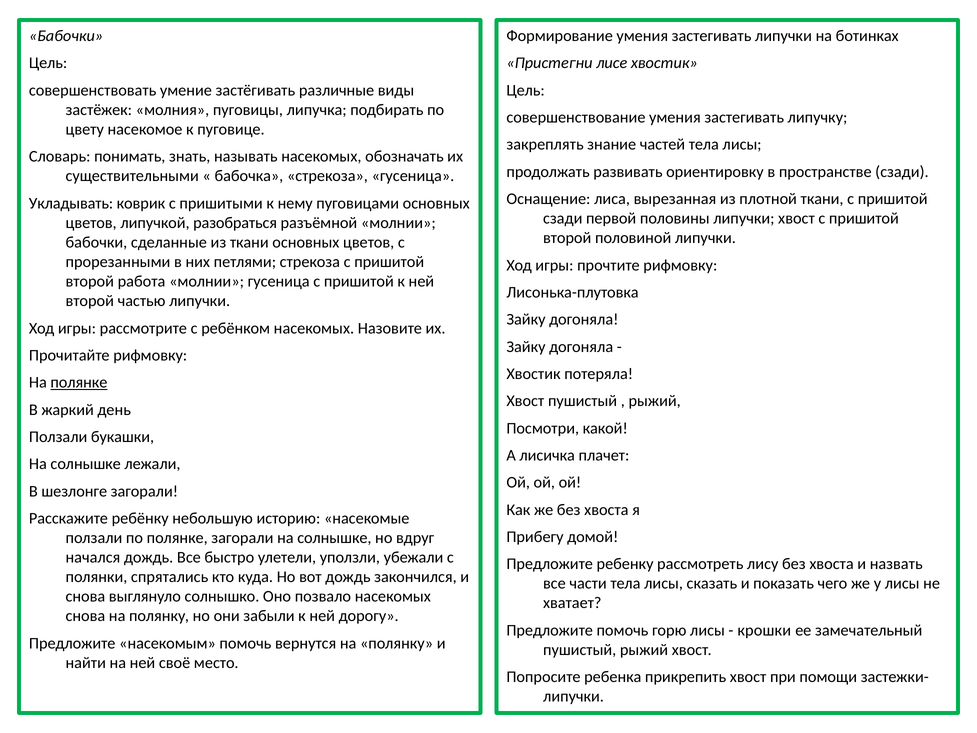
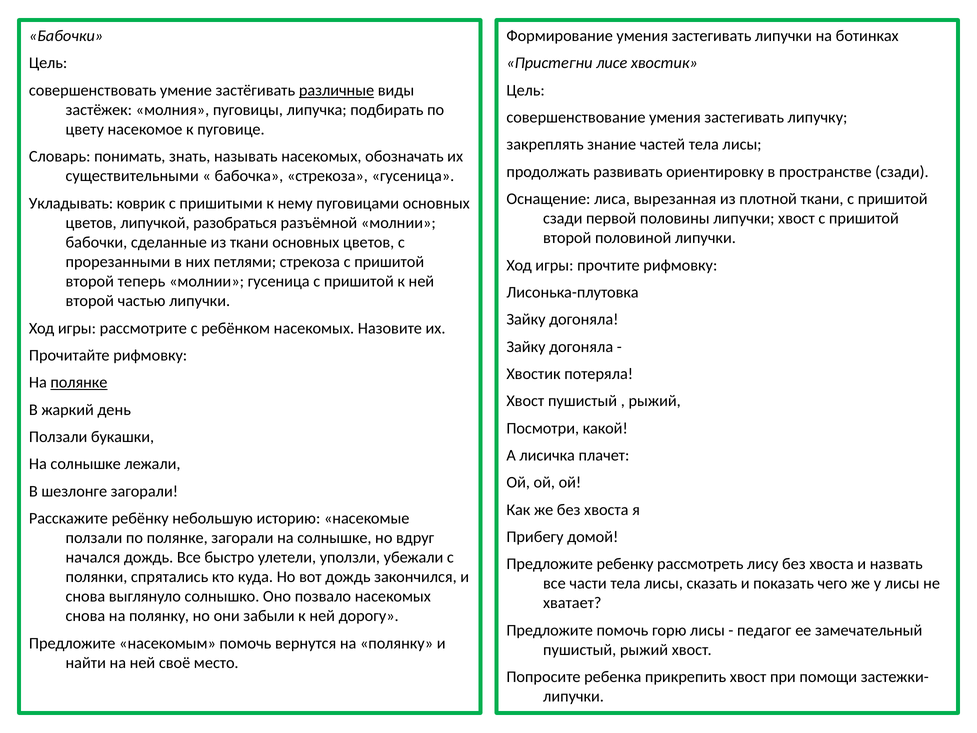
различные underline: none -> present
работа: работа -> теперь
крошки: крошки -> педагог
